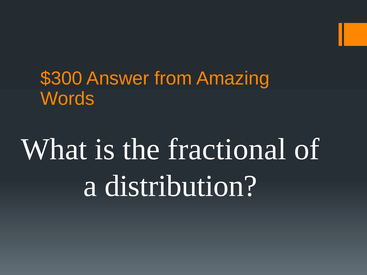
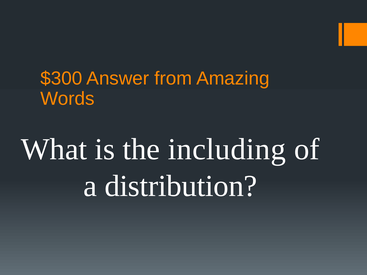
fractional: fractional -> including
